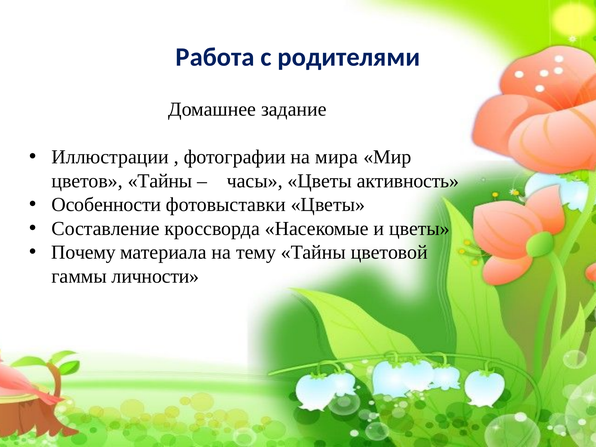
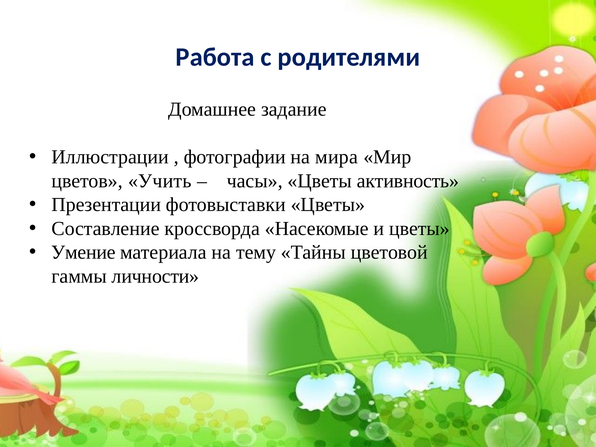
цветов Тайны: Тайны -> Учить
Особенности: Особенности -> Презентации
Почему: Почему -> Умение
